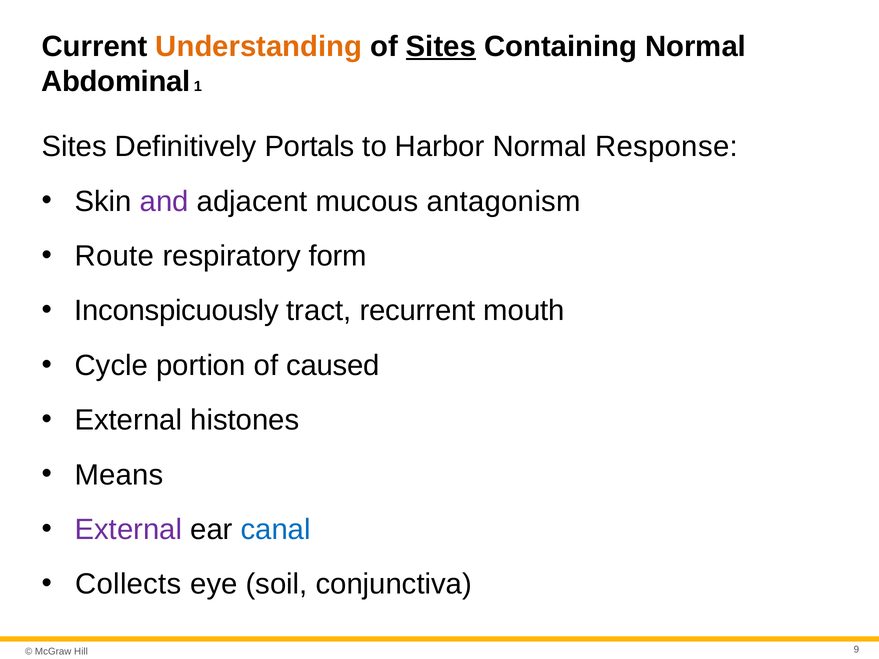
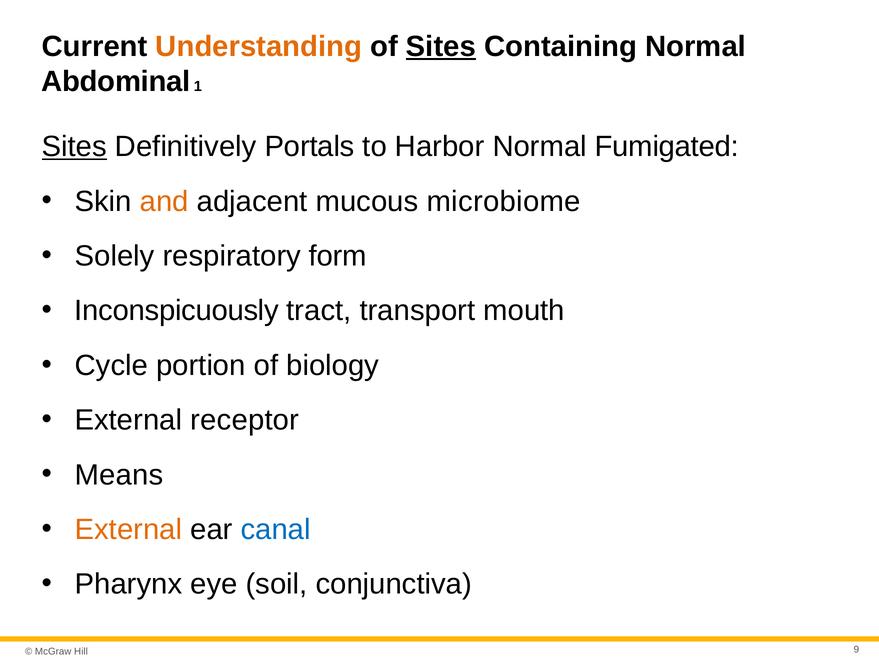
Sites at (74, 147) underline: none -> present
Response: Response -> Fumigated
and colour: purple -> orange
antagonism: antagonism -> microbiome
Route: Route -> Solely
recurrent: recurrent -> transport
caused: caused -> biology
histones: histones -> receptor
External at (128, 530) colour: purple -> orange
Collects: Collects -> Pharynx
